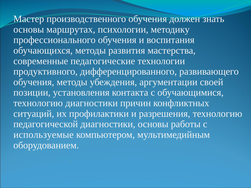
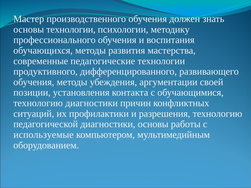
основы маршрутах: маршрутах -> технологии
